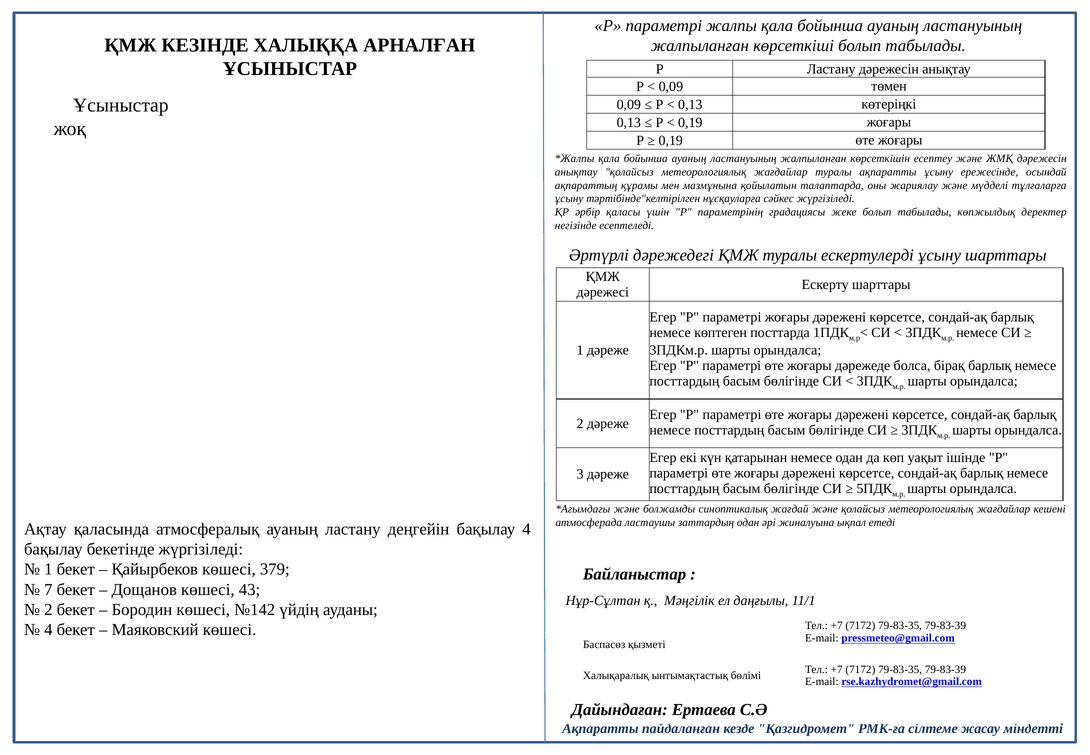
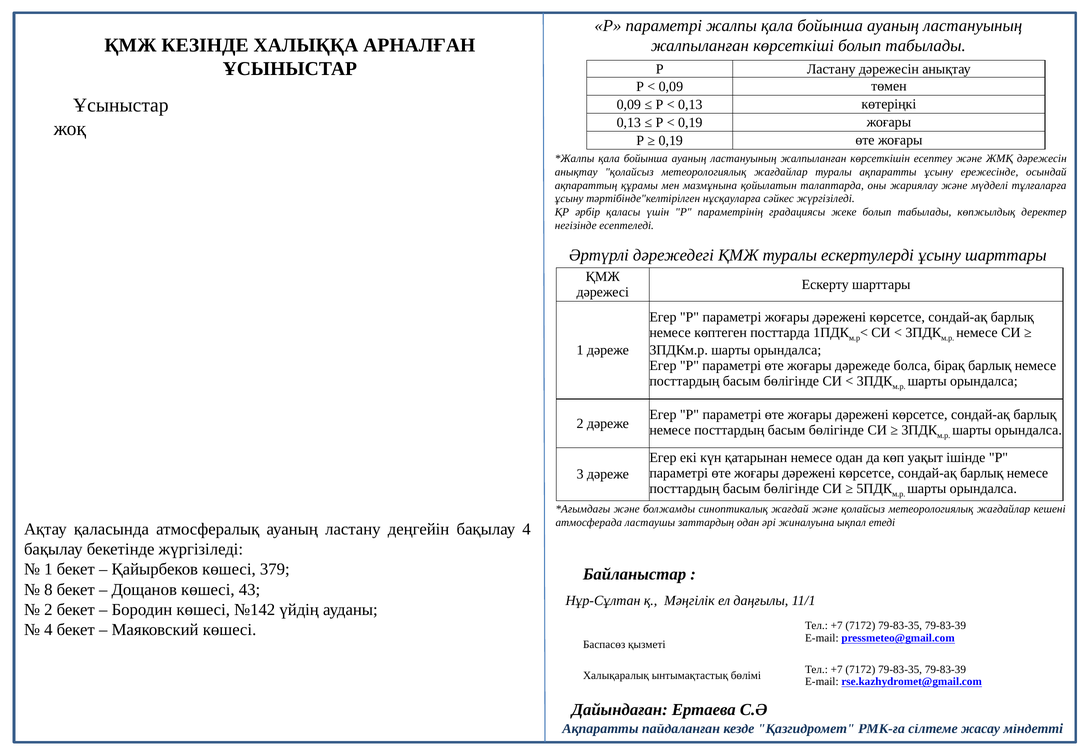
7: 7 -> 8
